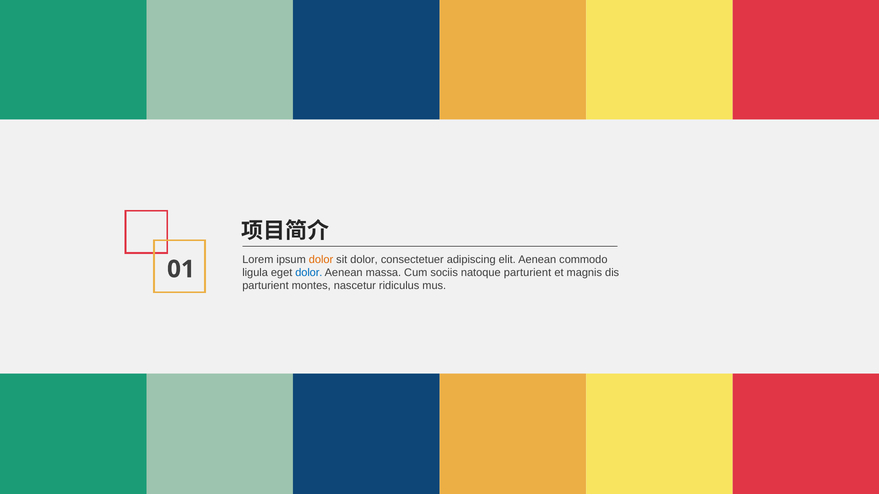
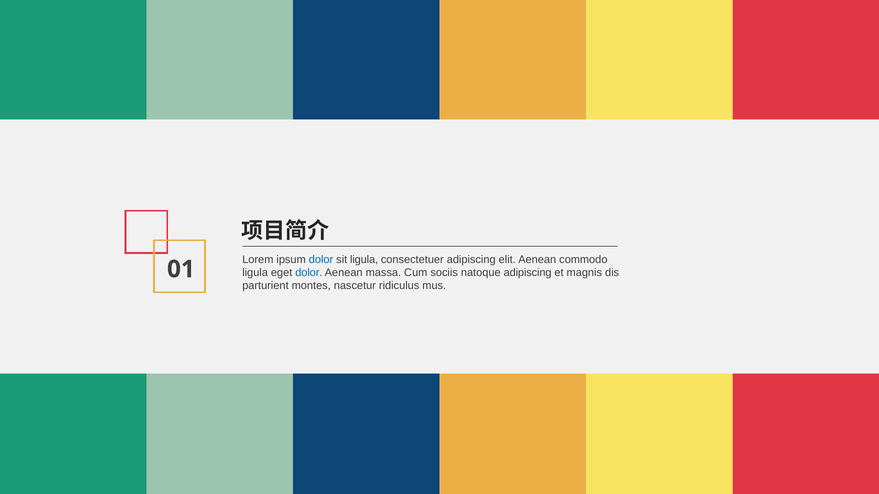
dolor at (321, 260) colour: orange -> blue
sit dolor: dolor -> ligula
natoque parturient: parturient -> adipiscing
